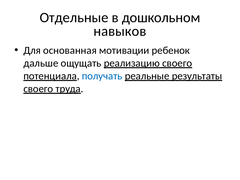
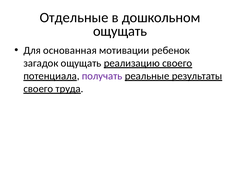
навыков at (120, 31): навыков -> ощущать
дальше: дальше -> загадок
получать colour: blue -> purple
